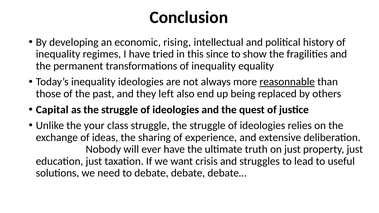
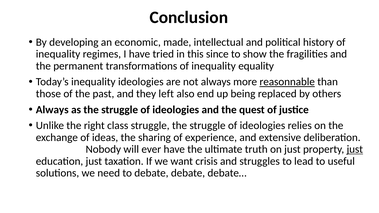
rising: rising -> made
Capital at (52, 110): Capital -> Always
your: your -> right
just at (355, 149) underline: none -> present
